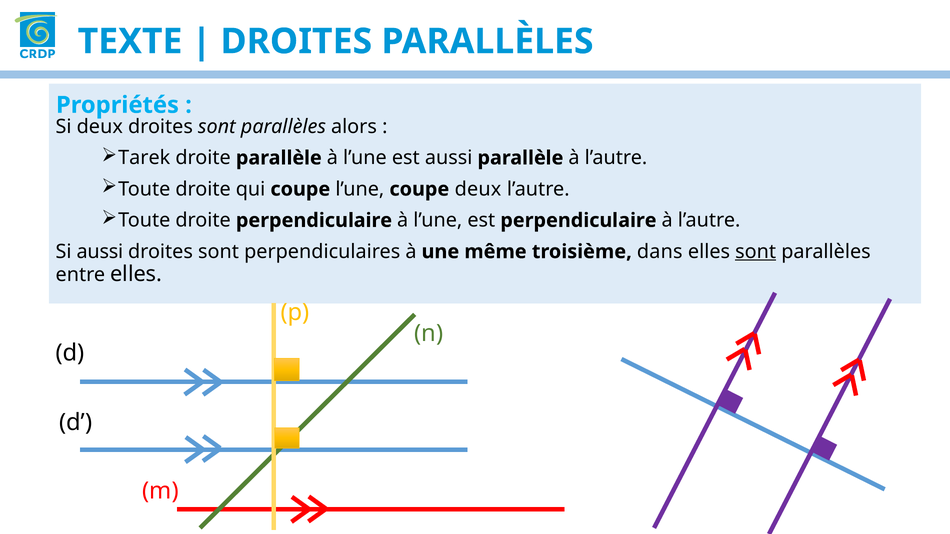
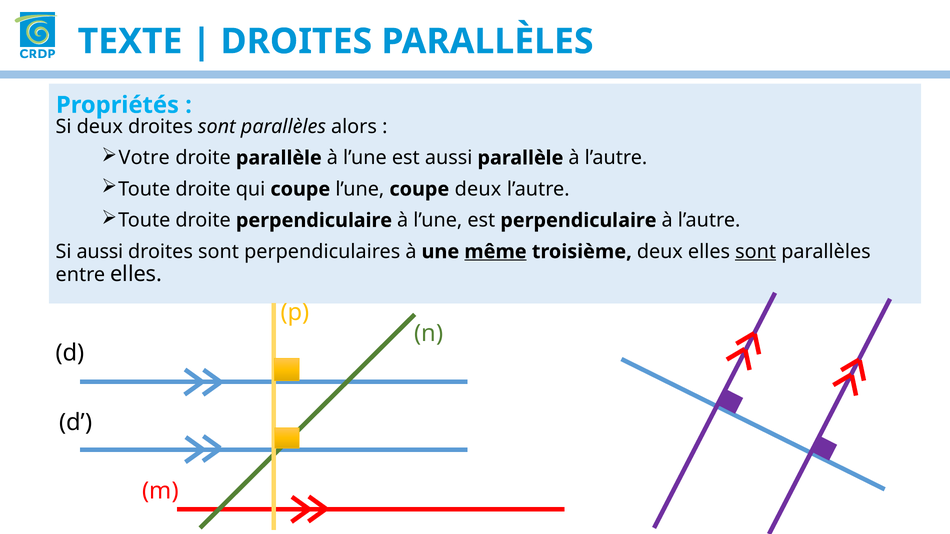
Tarek: Tarek -> Votre
même underline: none -> present
troisième dans: dans -> deux
